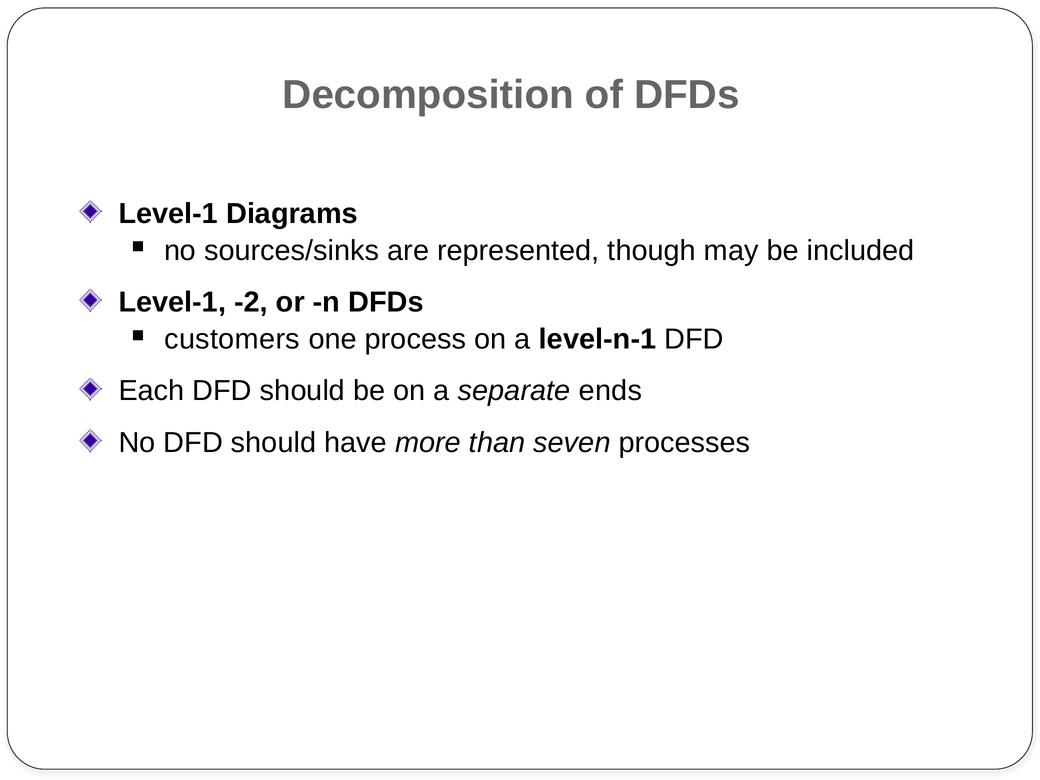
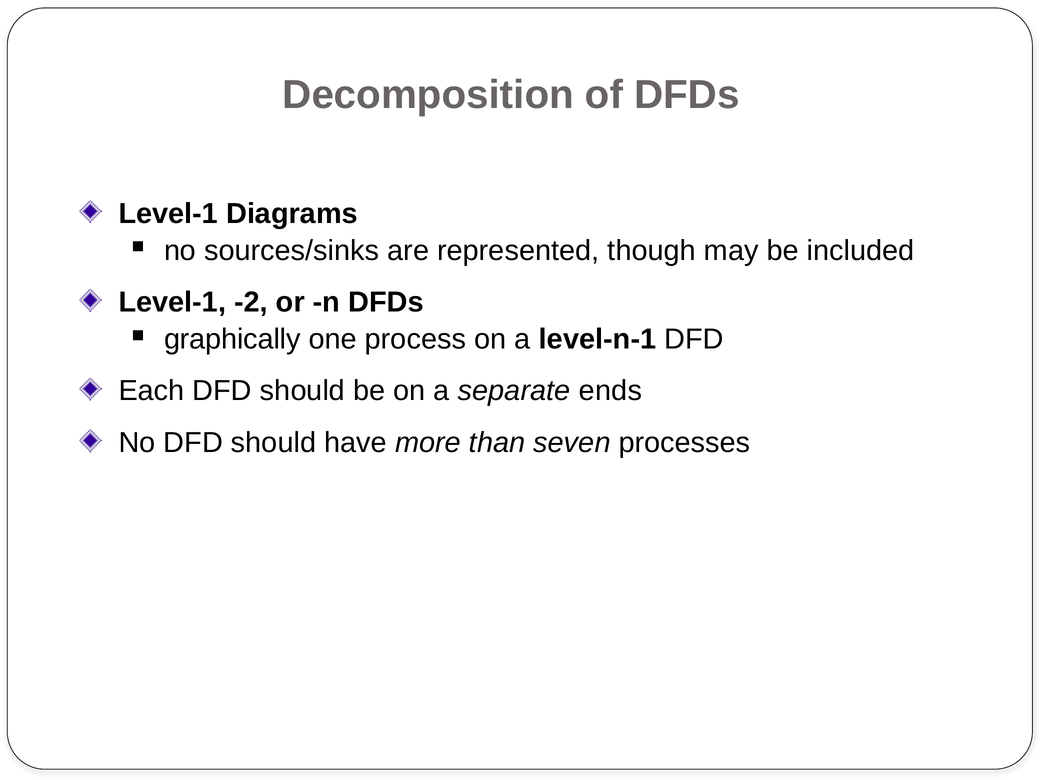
customers: customers -> graphically
